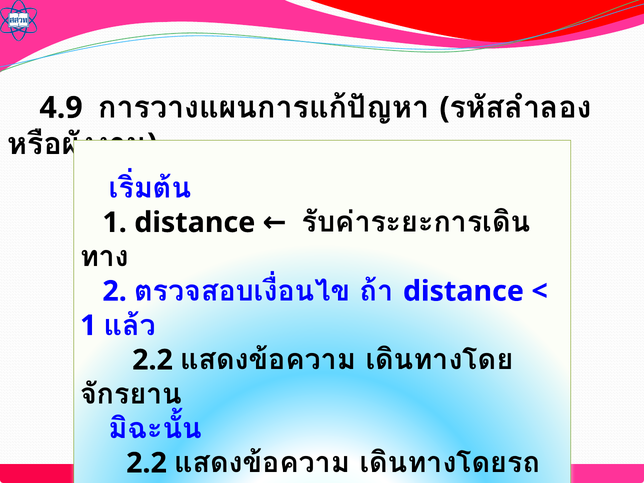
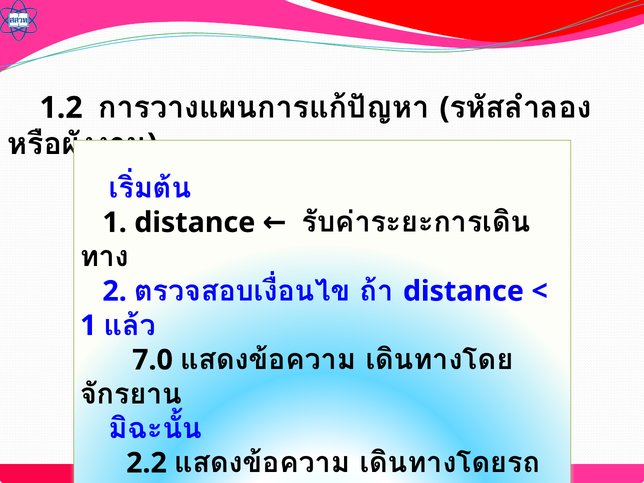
4.9: 4.9 -> 1.2
2.2 at (153, 360): 2.2 -> 7.0
